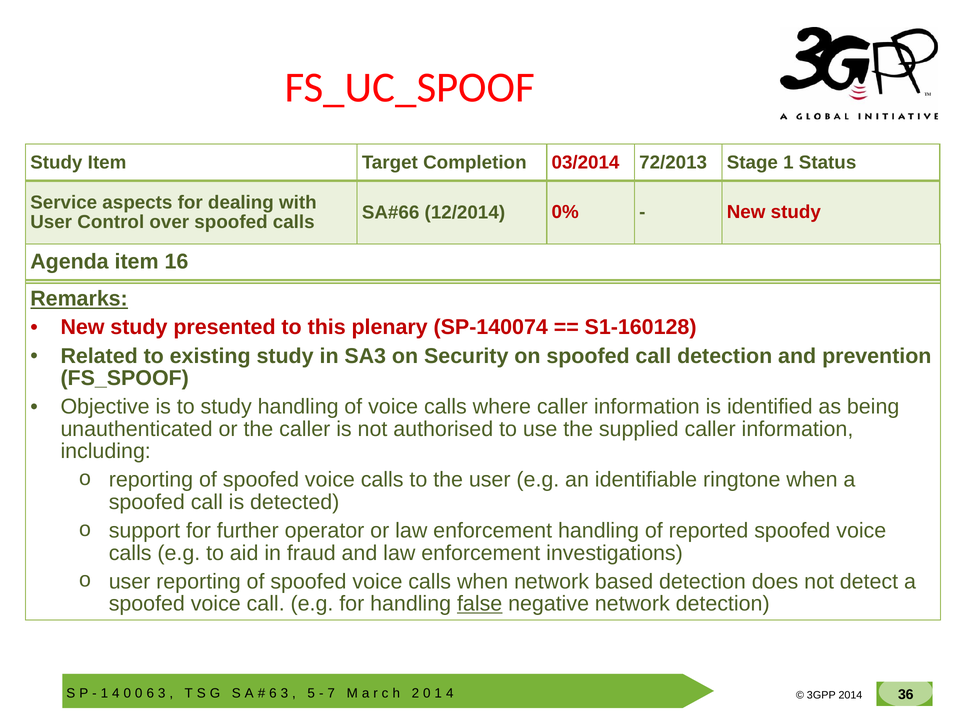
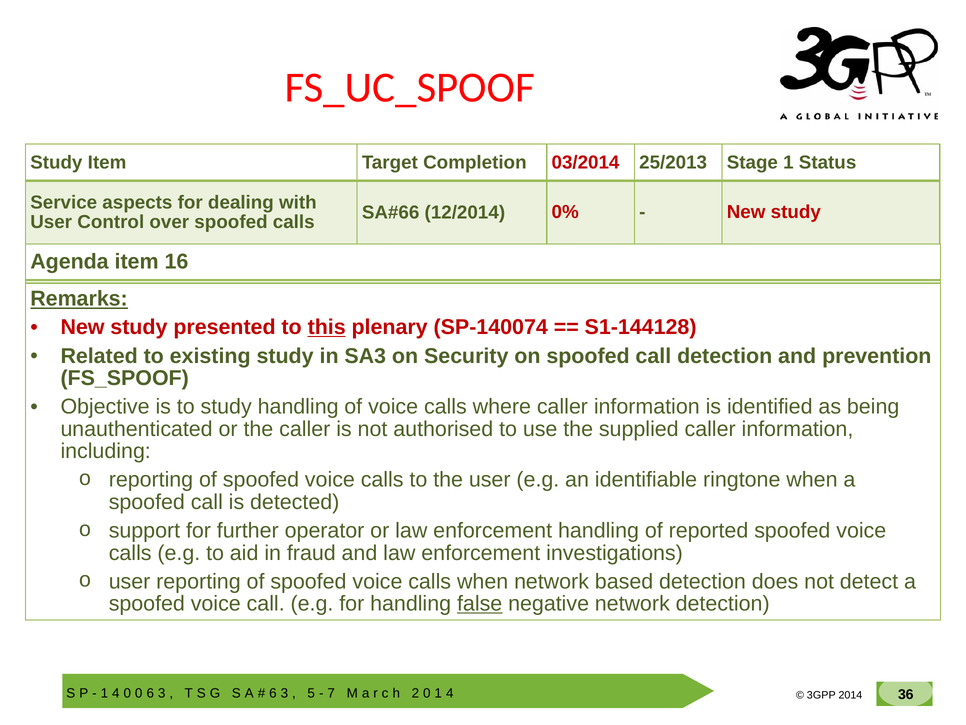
72/2013: 72/2013 -> 25/2013
this underline: none -> present
S1-160128: S1-160128 -> S1-144128
